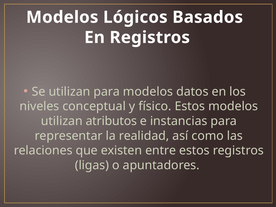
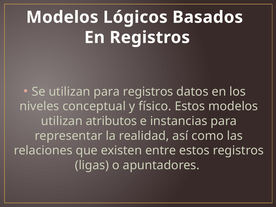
para modelos: modelos -> registros
